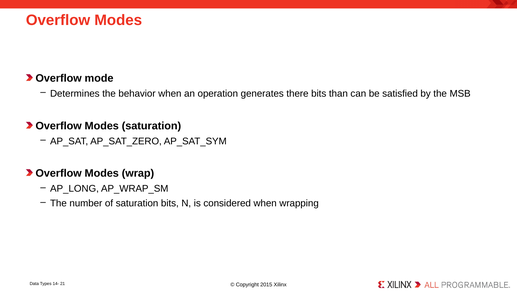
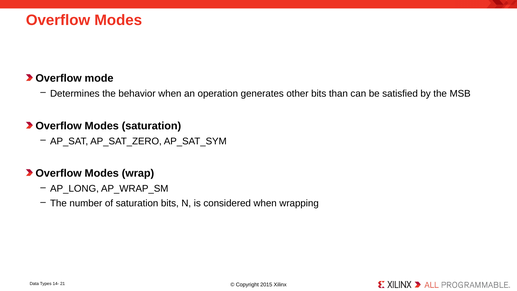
there: there -> other
